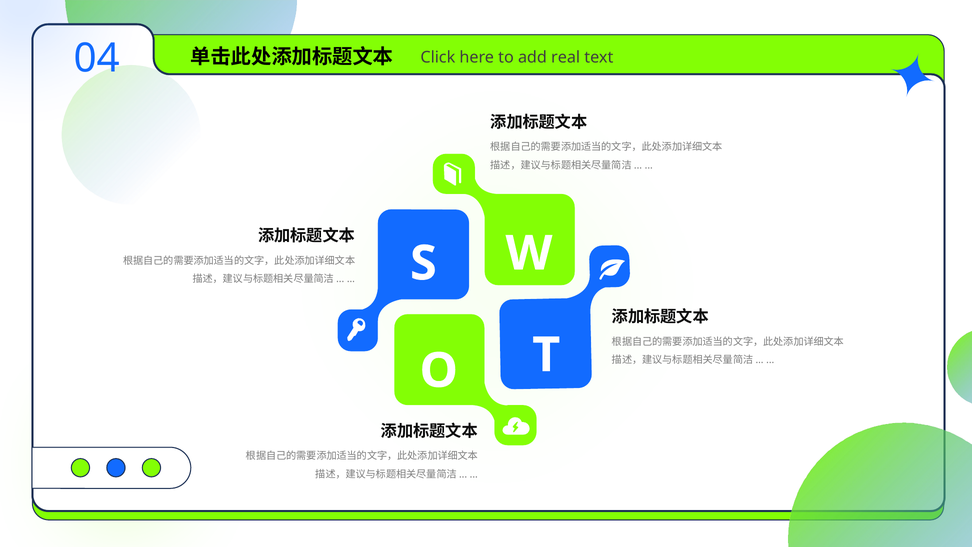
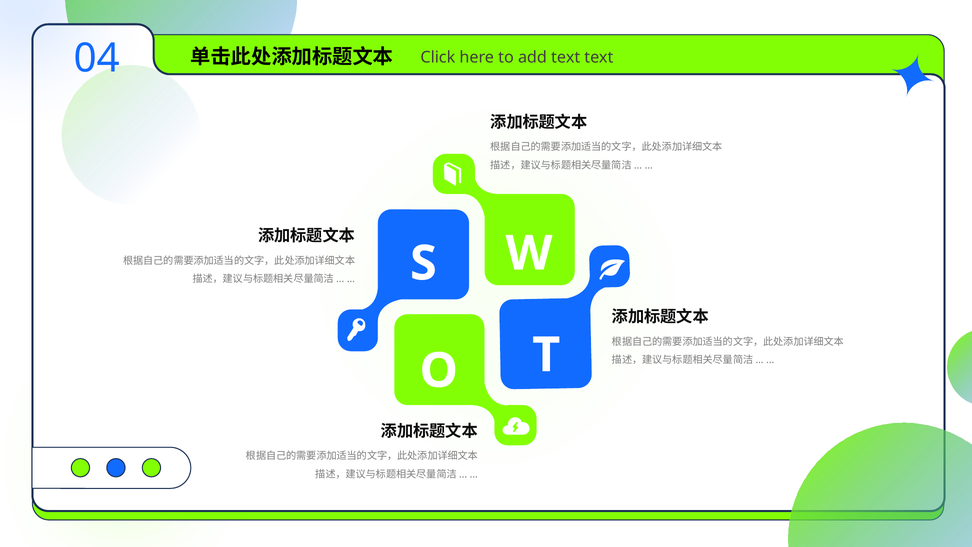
add real: real -> text
